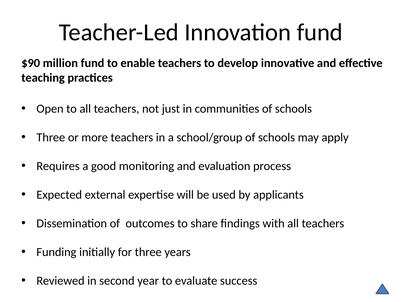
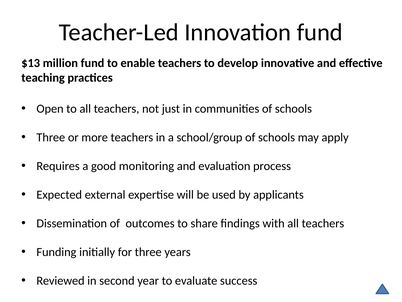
$90: $90 -> $13
